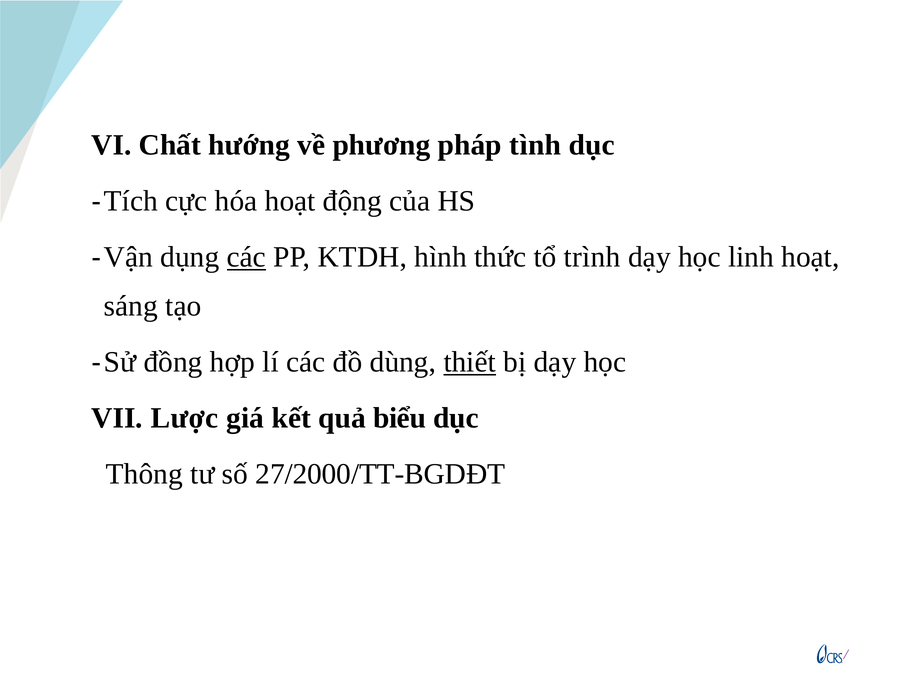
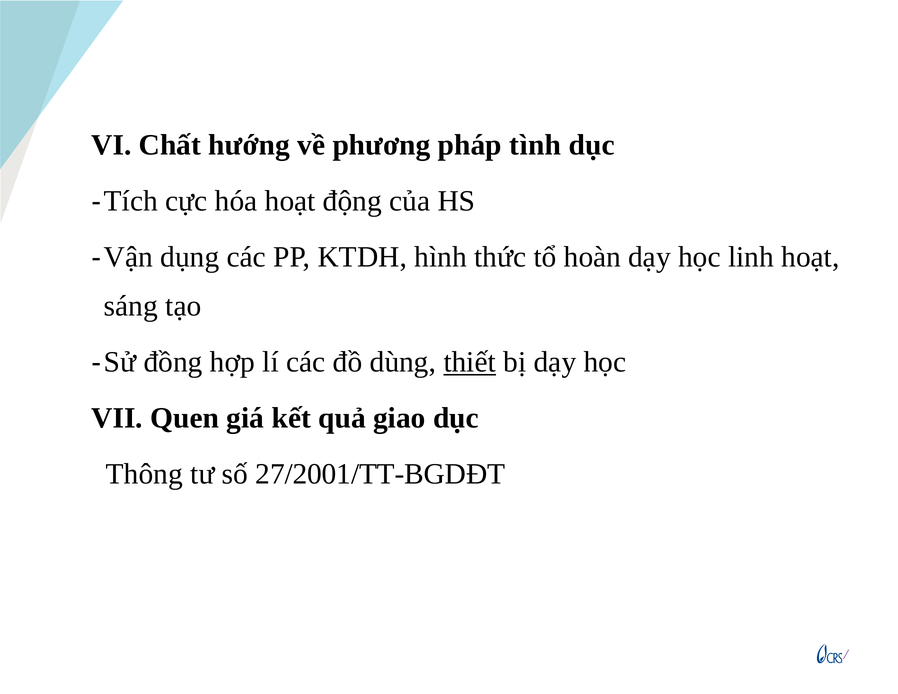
các at (246, 257) underline: present -> none
trình: trình -> hoàn
Lược: Lược -> Quen
biểu: biểu -> giao
27/2000/TT-BGDĐT: 27/2000/TT-BGDĐT -> 27/2001/TT-BGDĐT
